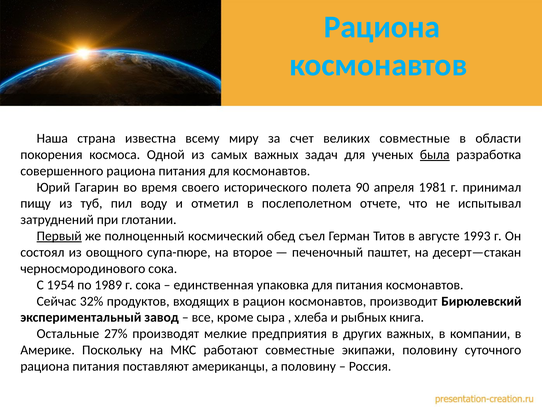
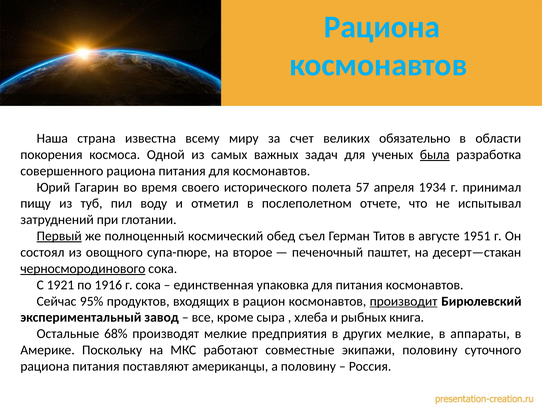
великих совместные: совместные -> обязательно
90: 90 -> 57
1981: 1981 -> 1934
1993: 1993 -> 1951
черносмородинового underline: none -> present
1954: 1954 -> 1921
1989: 1989 -> 1916
32%: 32% -> 95%
производит underline: none -> present
27%: 27% -> 68%
других важных: важных -> мелкие
компании: компании -> аппараты
